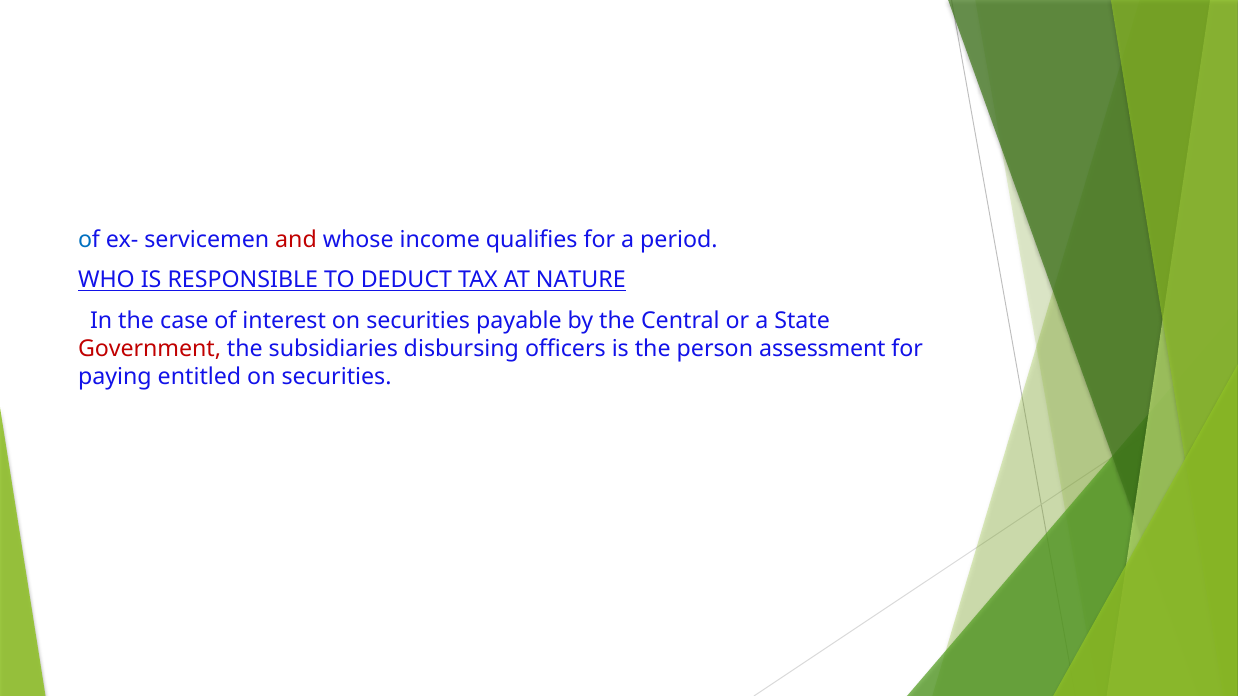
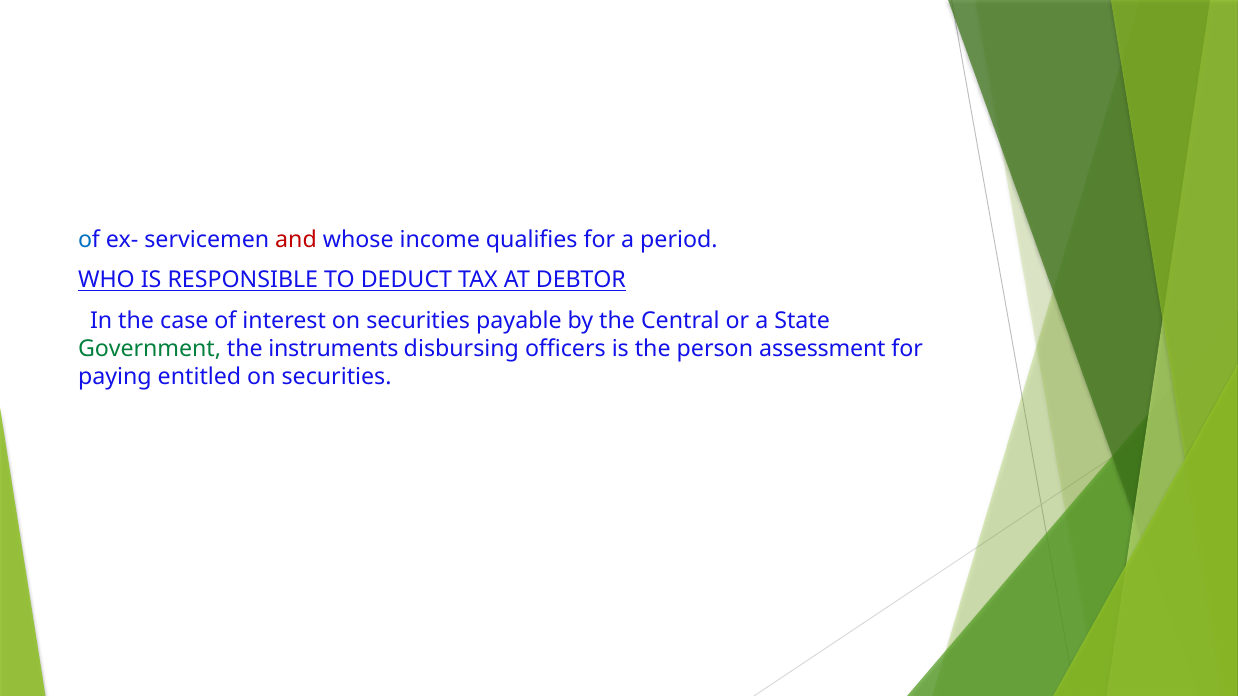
NATURE: NATURE -> DEBTOR
Government colour: red -> green
subsidiaries: subsidiaries -> instruments
